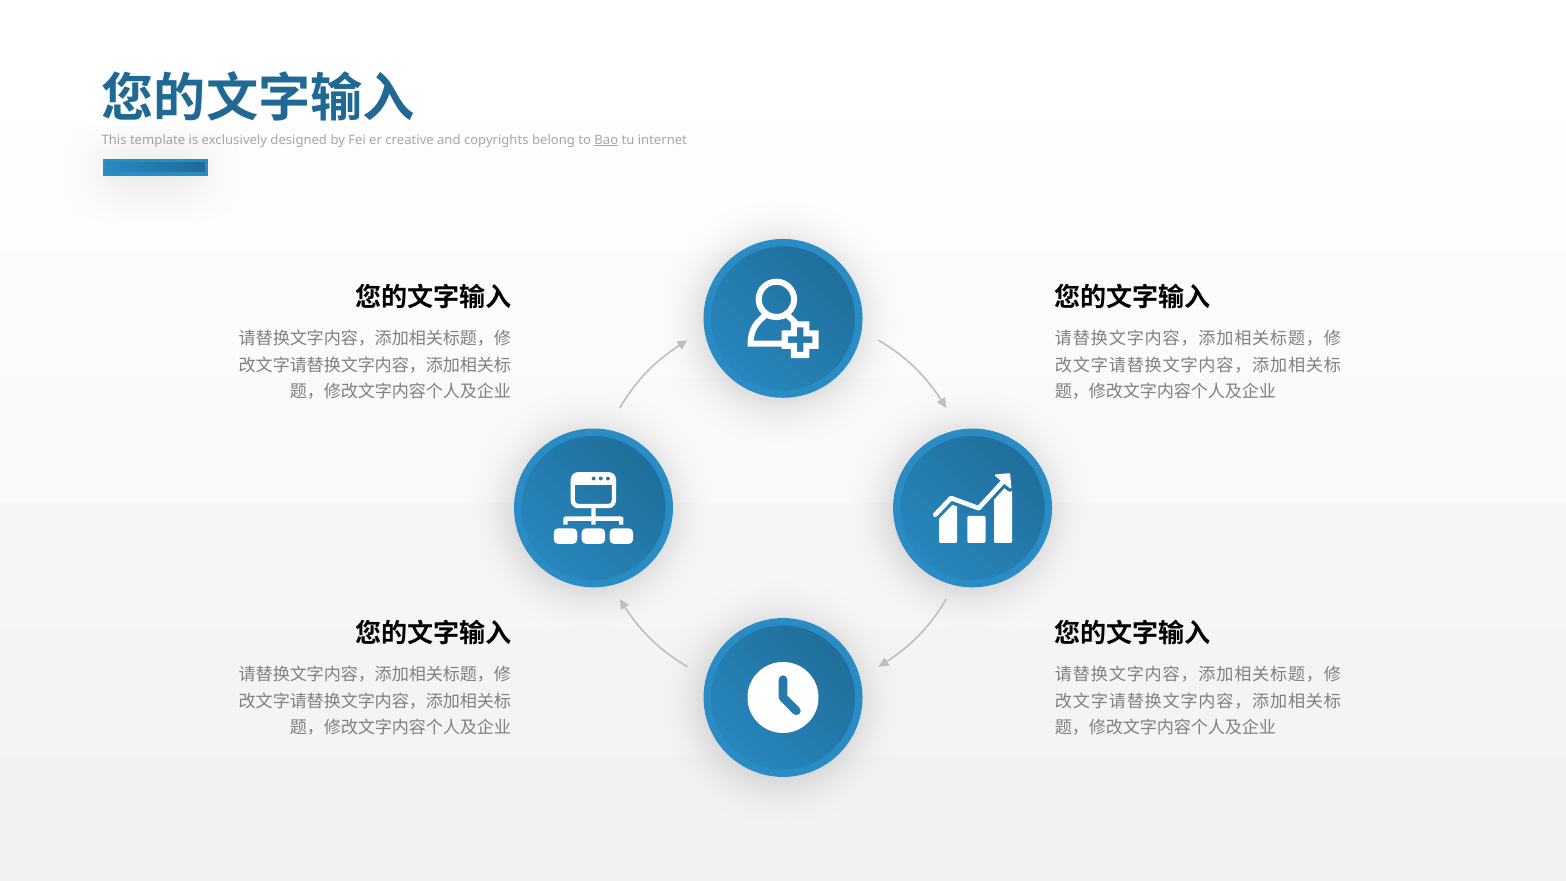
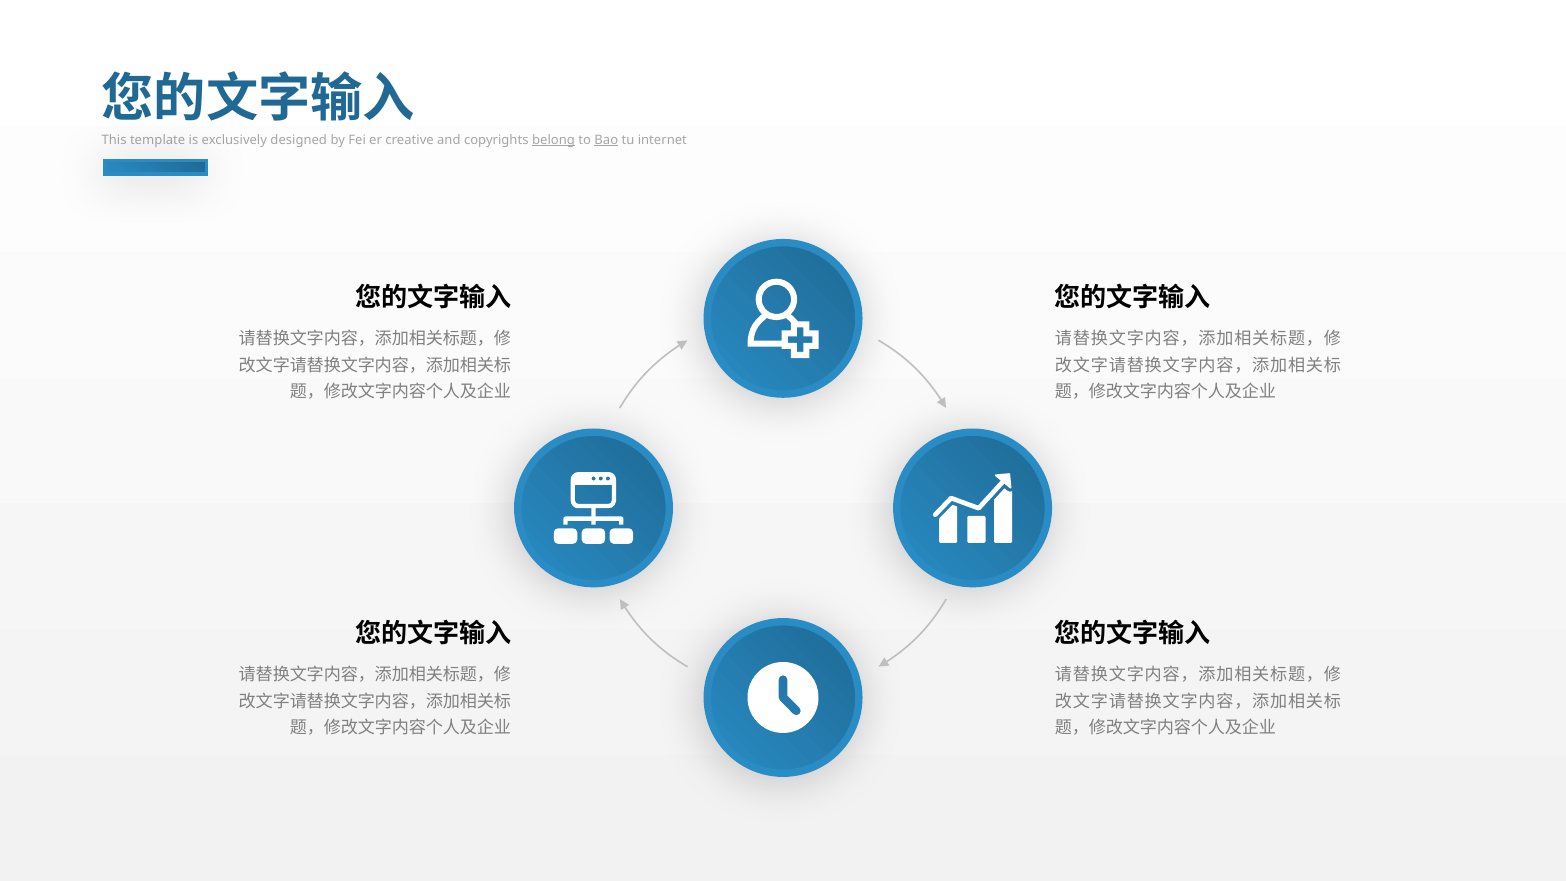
belong underline: none -> present
